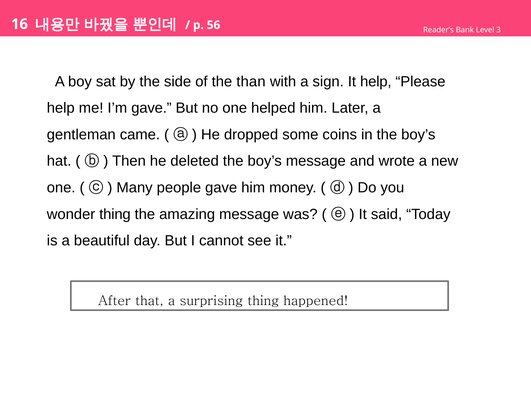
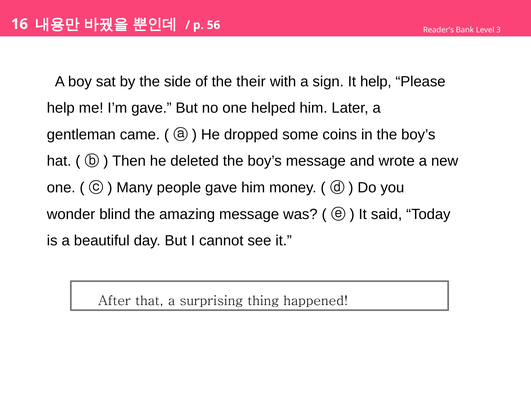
than: than -> their
wonder thing: thing -> blind
